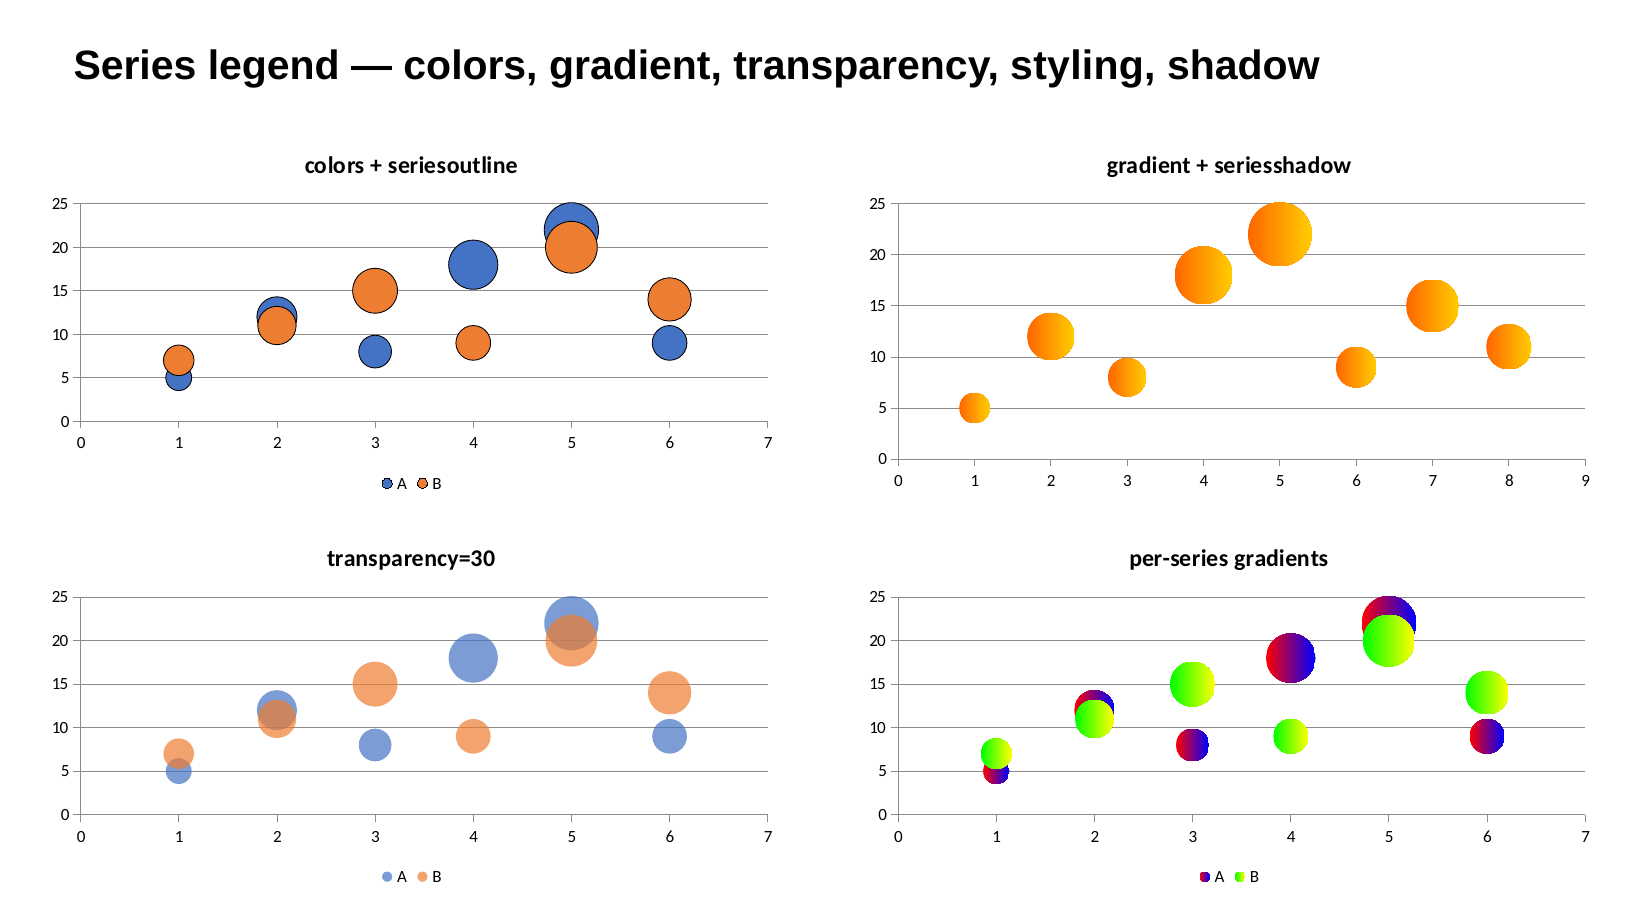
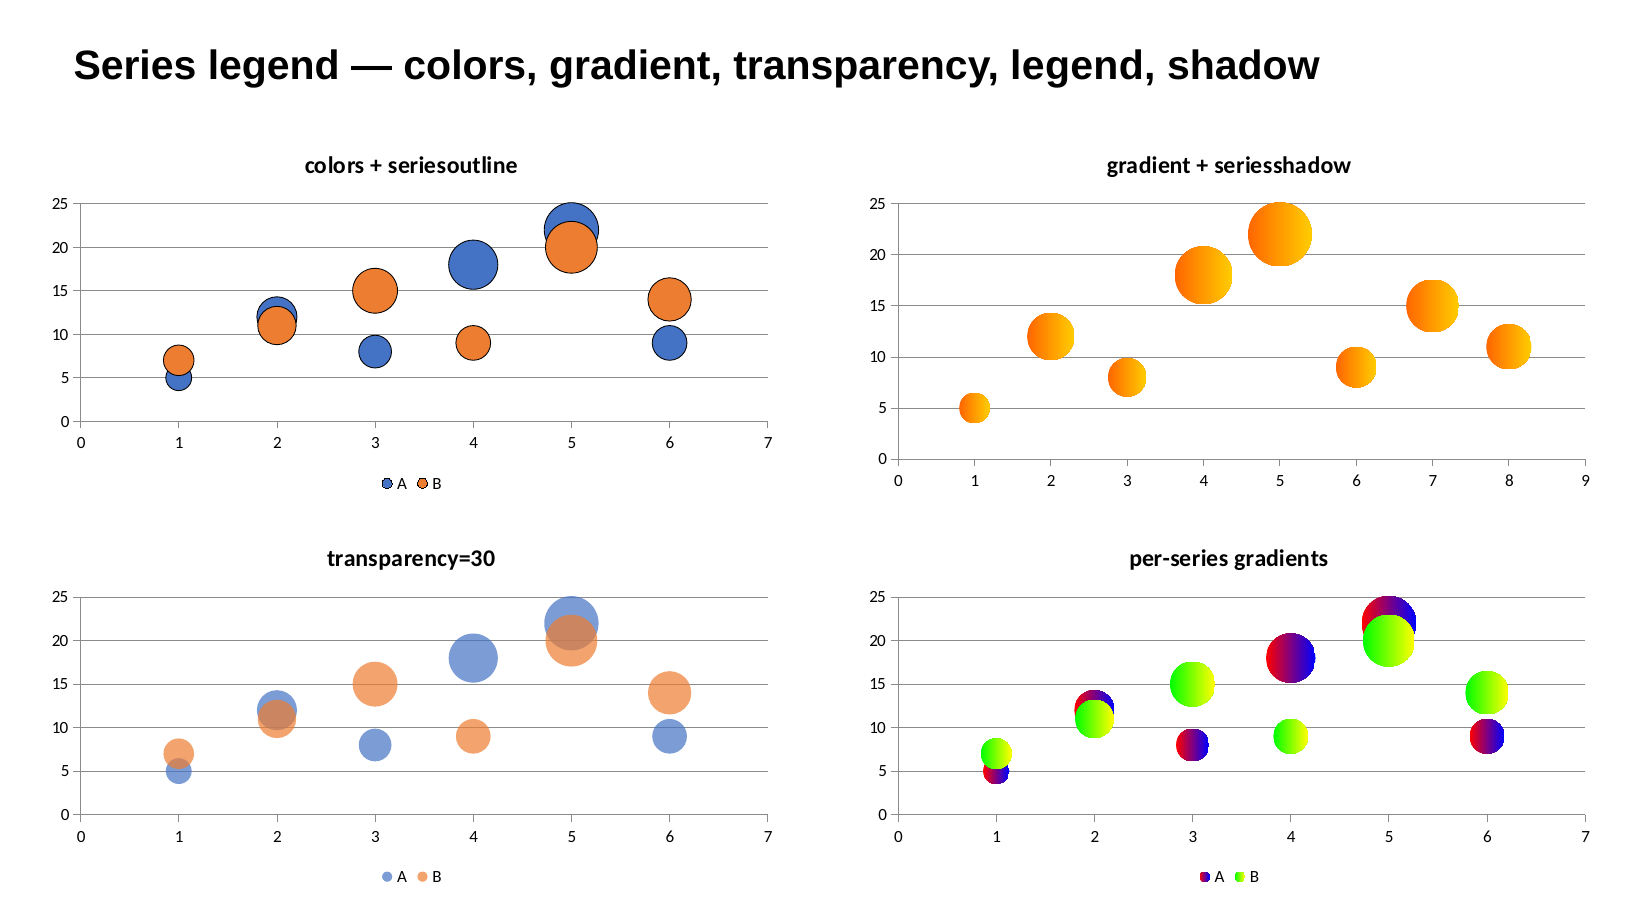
transparency styling: styling -> legend
